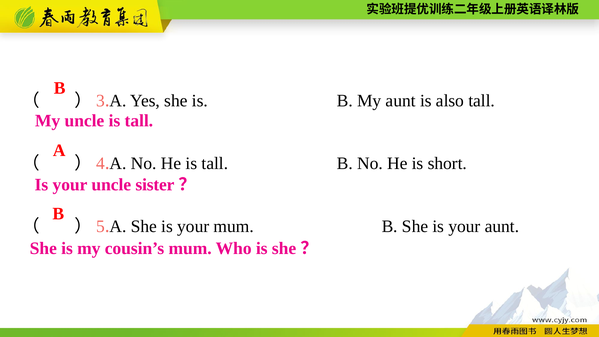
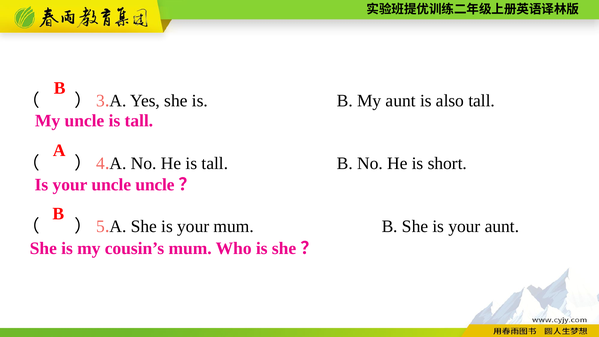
uncle sister: sister -> uncle
